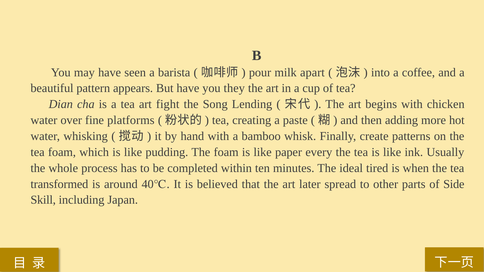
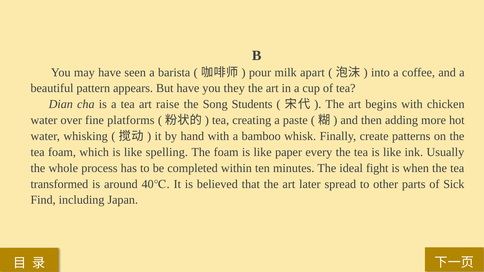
fight: fight -> raise
Lending: Lending -> Students
pudding: pudding -> spelling
tired: tired -> fight
Side: Side -> Sick
Skill: Skill -> Find
